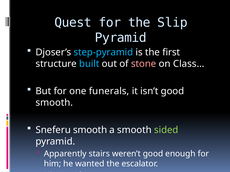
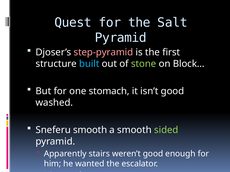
Slip: Slip -> Salt
step-pyramid colour: light blue -> pink
stone colour: pink -> light green
Class…: Class… -> Block…
funerals: funerals -> stomach
smooth at (54, 103): smooth -> washed
